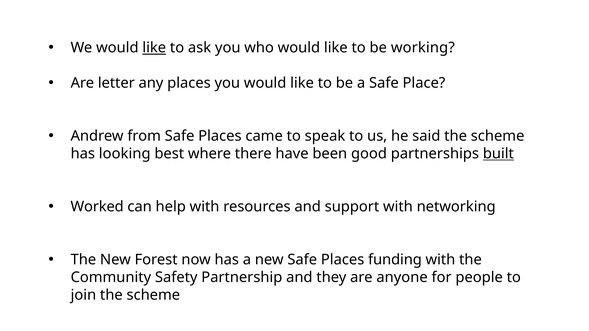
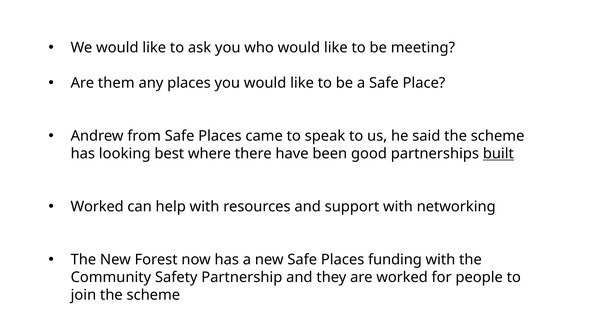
like at (154, 48) underline: present -> none
working: working -> meeting
letter: letter -> them
are anyone: anyone -> worked
